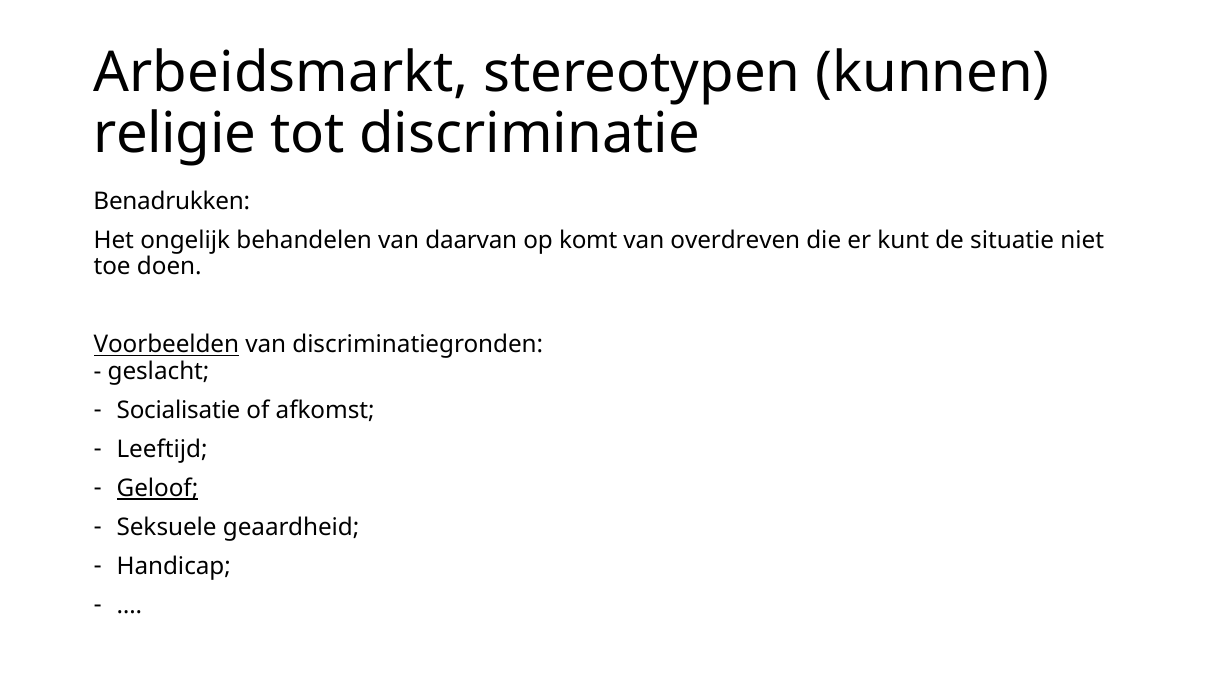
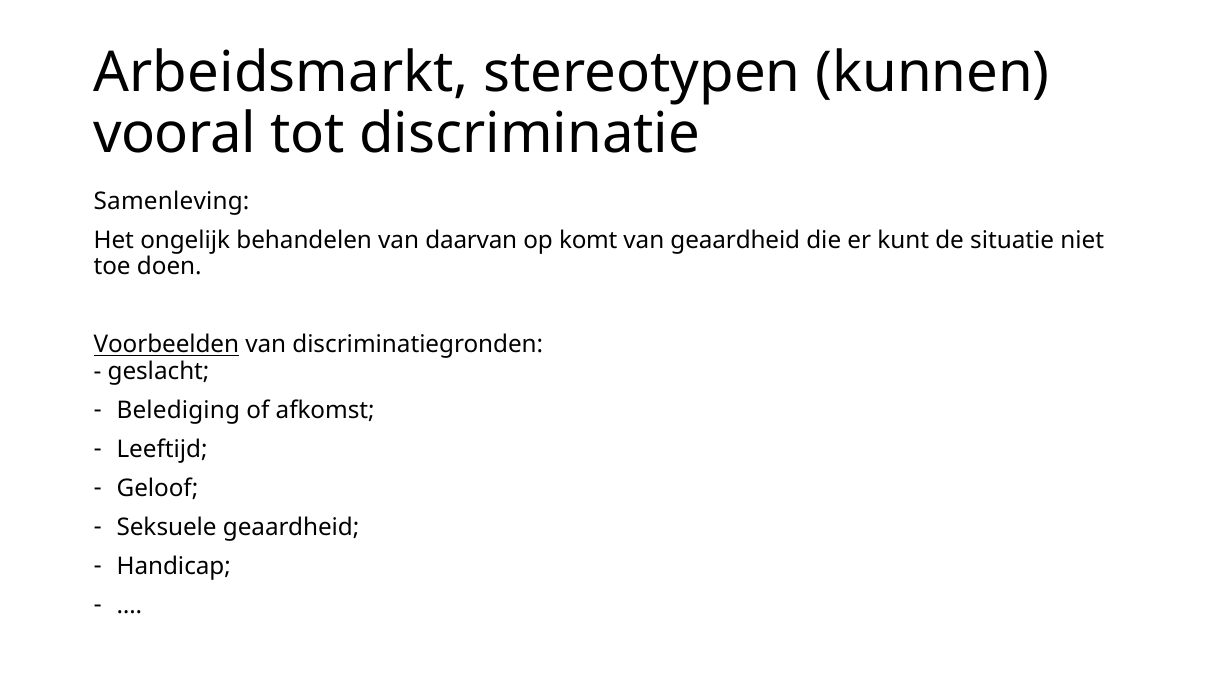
religie: religie -> vooral
Benadrukken: Benadrukken -> Samenleving
van overdreven: overdreven -> geaardheid
Socialisatie: Socialisatie -> Belediging
Geloof underline: present -> none
